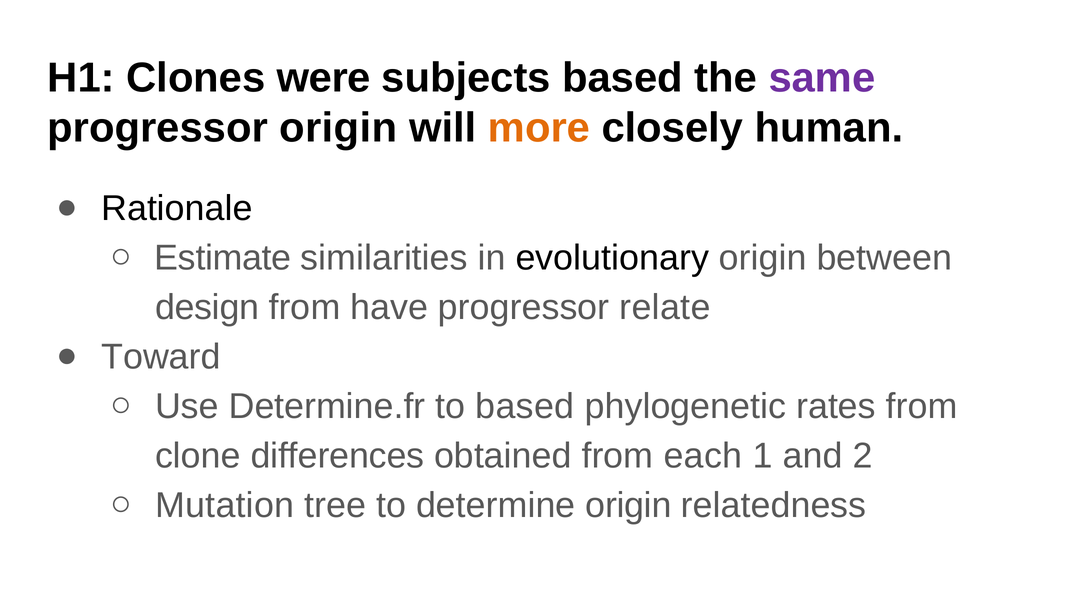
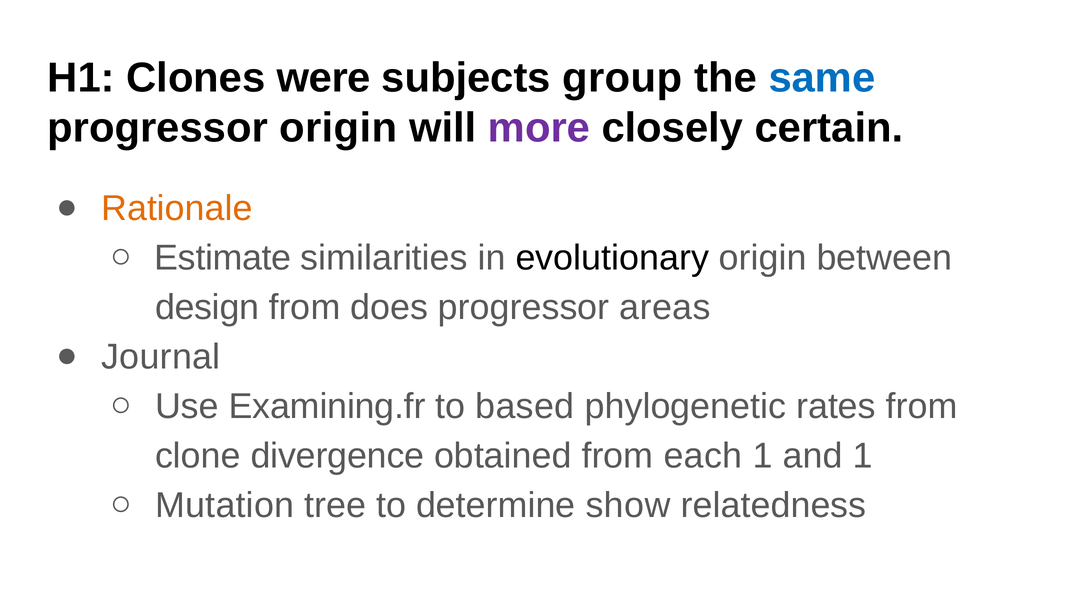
subjects based: based -> group
same colour: purple -> blue
more colour: orange -> purple
human: human -> certain
Rationale colour: black -> orange
have: have -> does
relate: relate -> areas
Toward: Toward -> Journal
Determine.fr: Determine.fr -> Examining.fr
differences: differences -> divergence
and 2: 2 -> 1
determine origin: origin -> show
